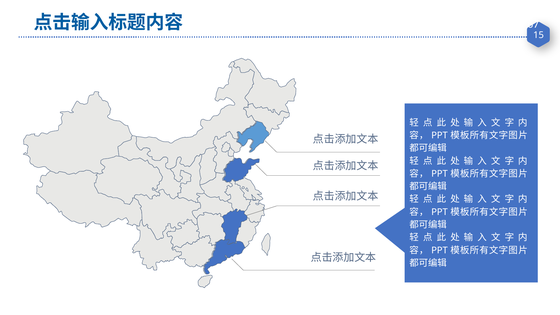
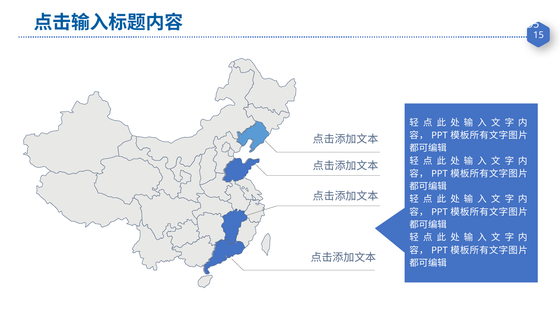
67: 67 -> 95
